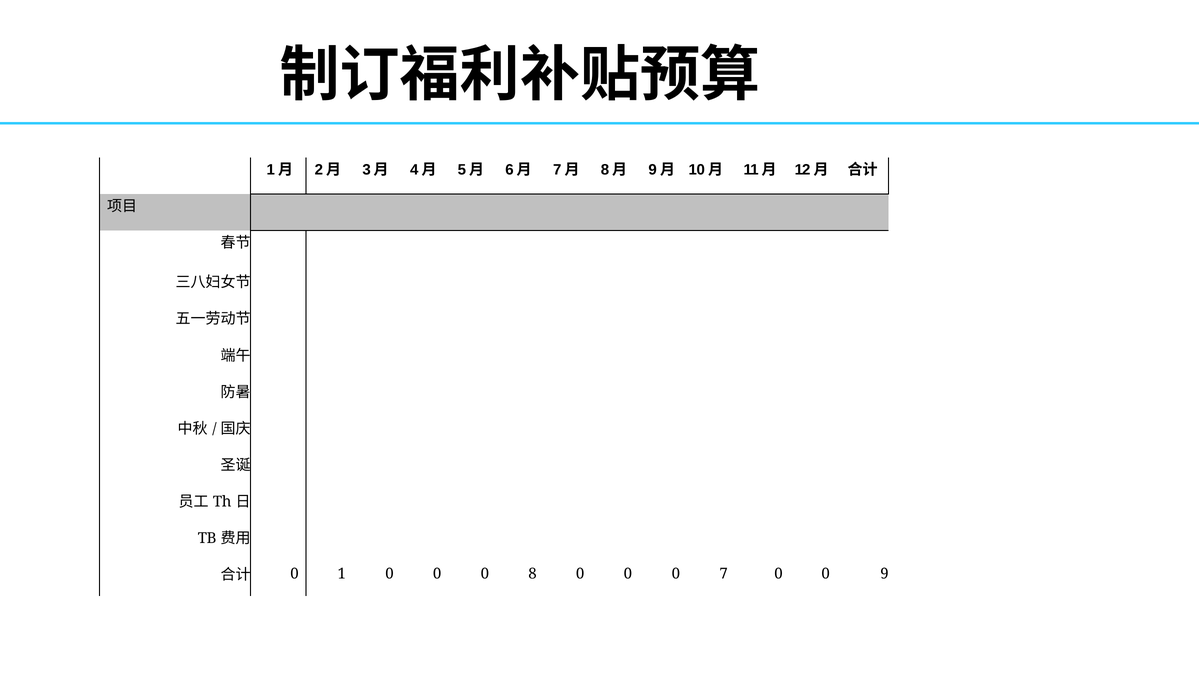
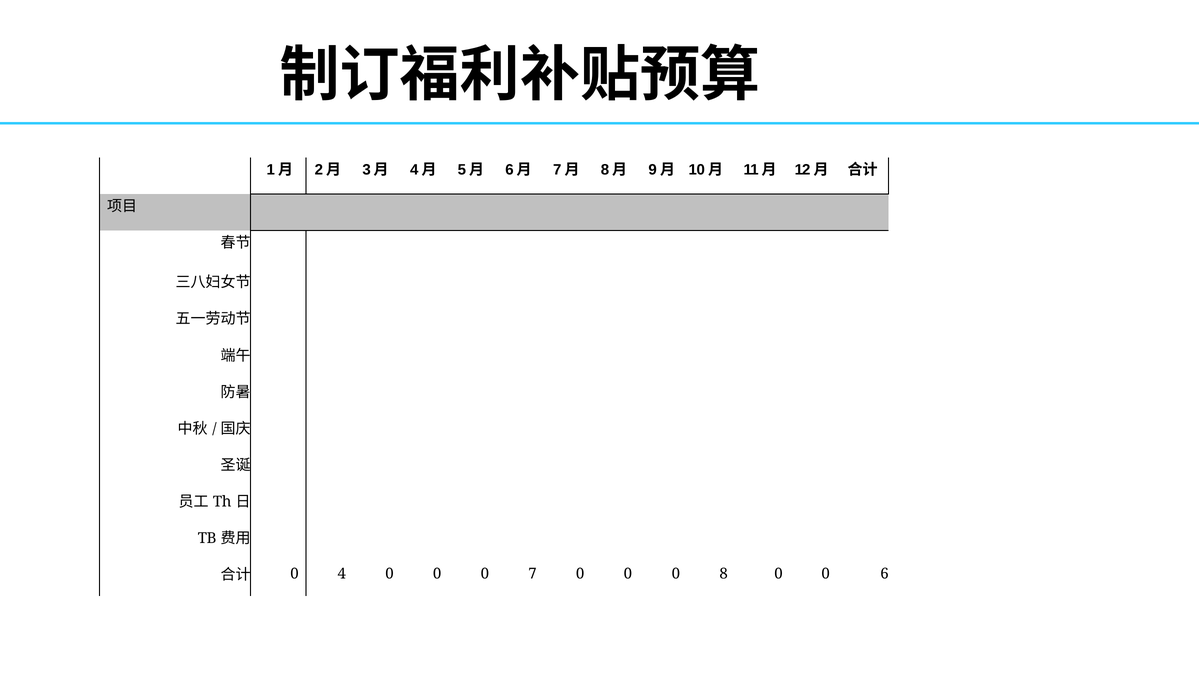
1: 1 -> 4
8: 8 -> 7
7: 7 -> 8
9: 9 -> 6
